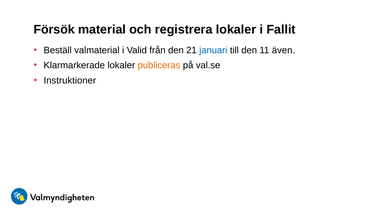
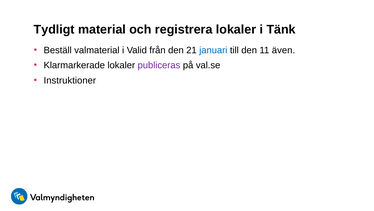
Försök: Försök -> Tydligt
Fallit: Fallit -> Tänk
publiceras colour: orange -> purple
